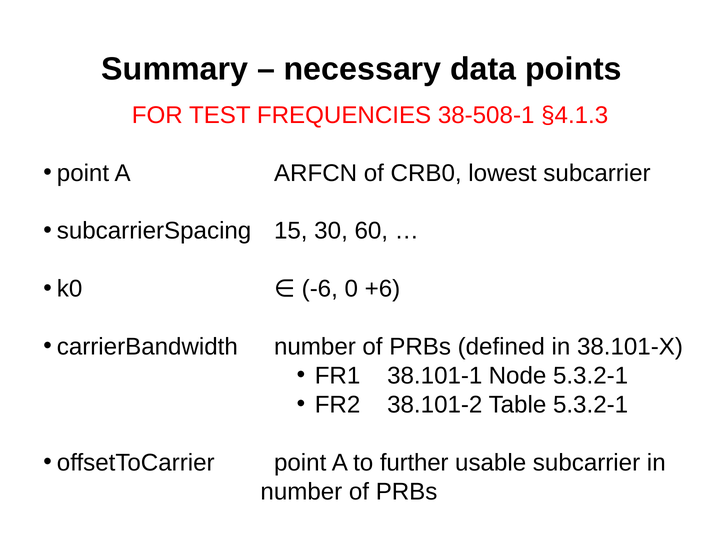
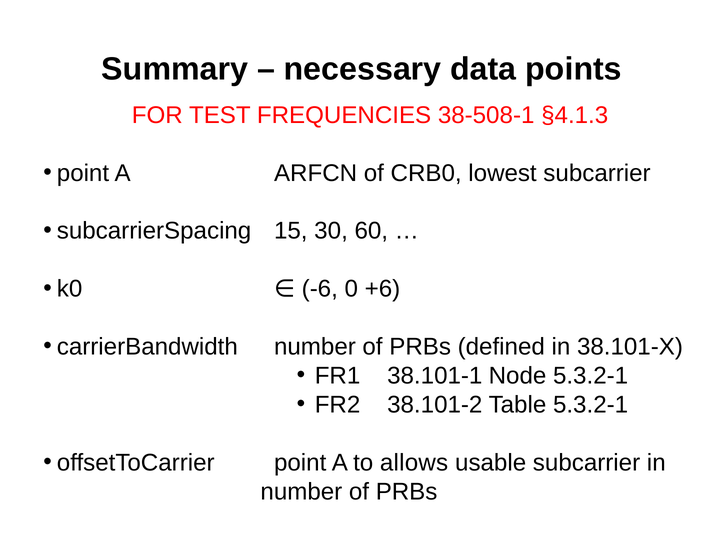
further: further -> allows
